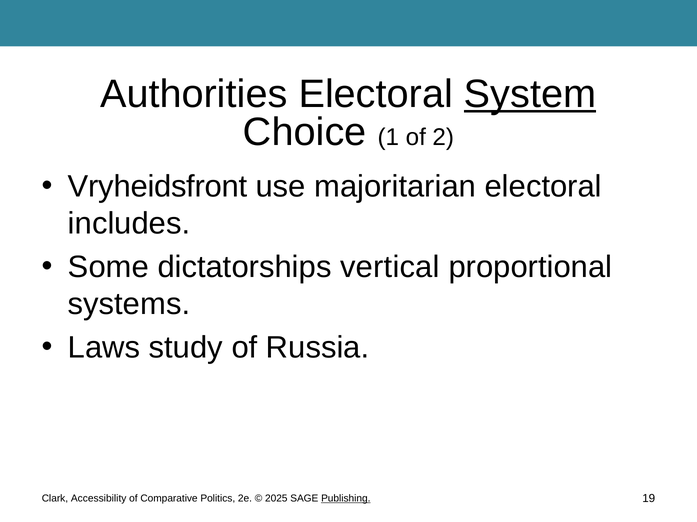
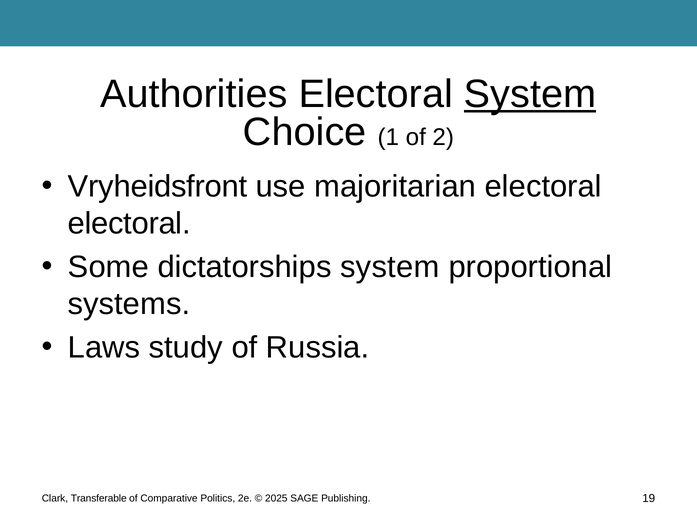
includes at (129, 224): includes -> electoral
dictatorships vertical: vertical -> system
Accessibility: Accessibility -> Transferable
Publishing underline: present -> none
